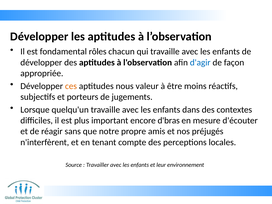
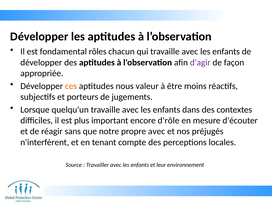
d'agir colour: blue -> purple
d'bras: d'bras -> d'rôle
propre amis: amis -> avec
